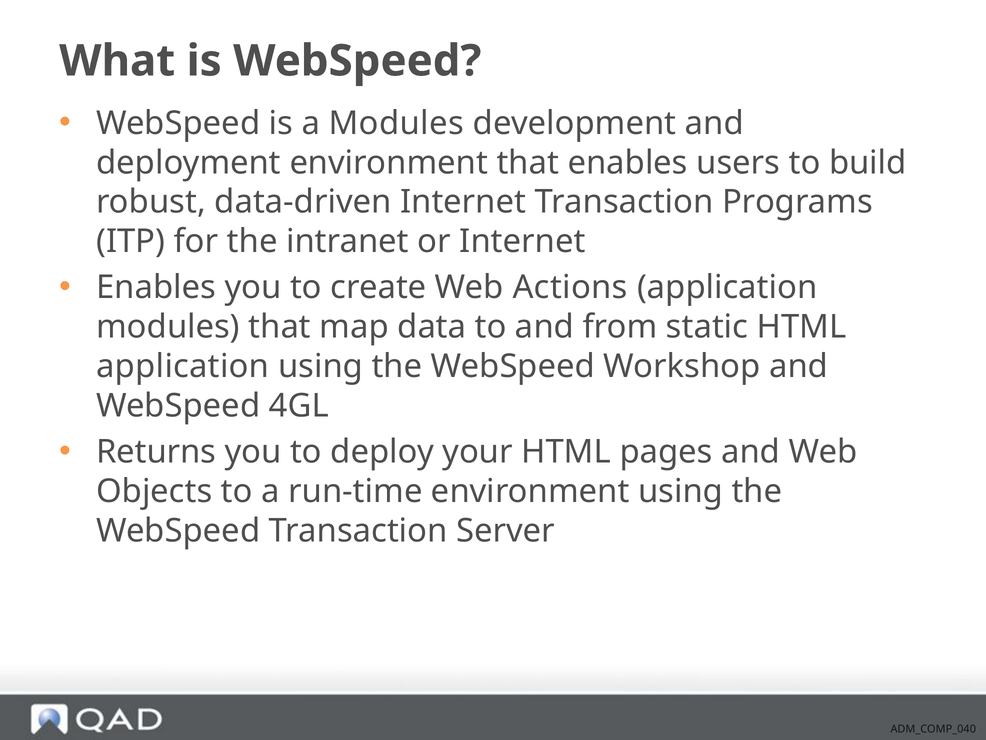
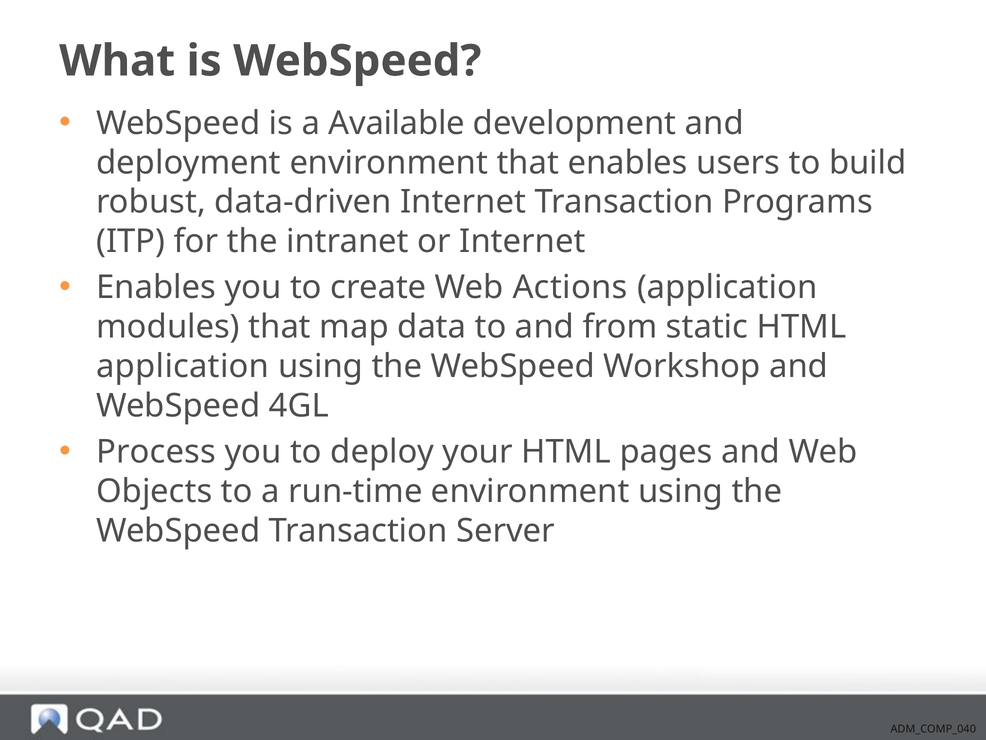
a Modules: Modules -> Available
Returns: Returns -> Process
